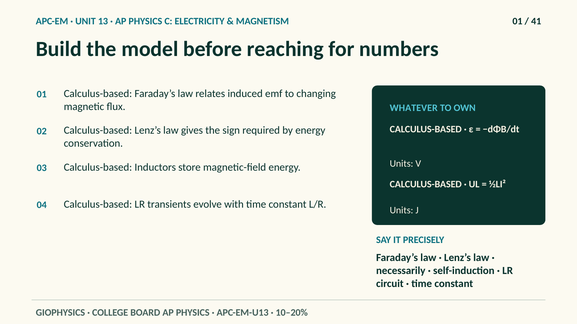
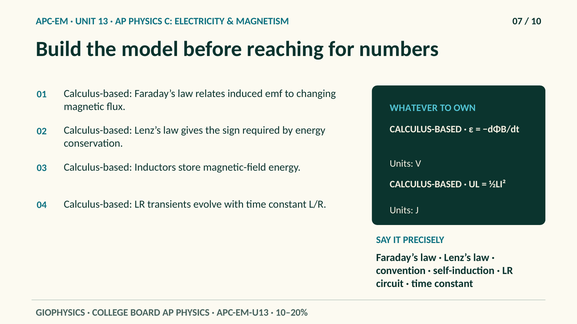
MAGNETISM 01: 01 -> 07
41: 41 -> 10
necessarily: necessarily -> convention
